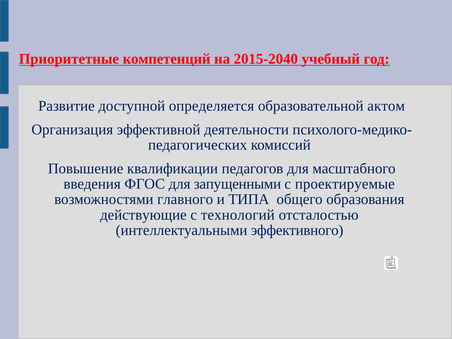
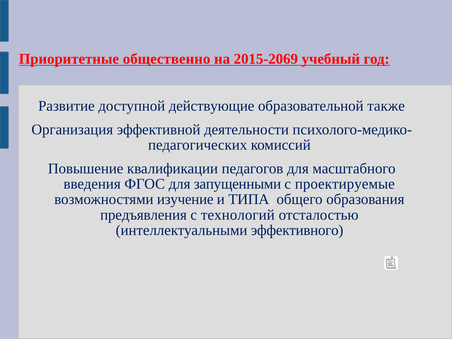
компетенций: компетенций -> общественно
2015-2040: 2015-2040 -> 2015-2069
определяется: определяется -> действующие
актом: актом -> также
главного: главного -> изучение
действующие: действующие -> предъявления
